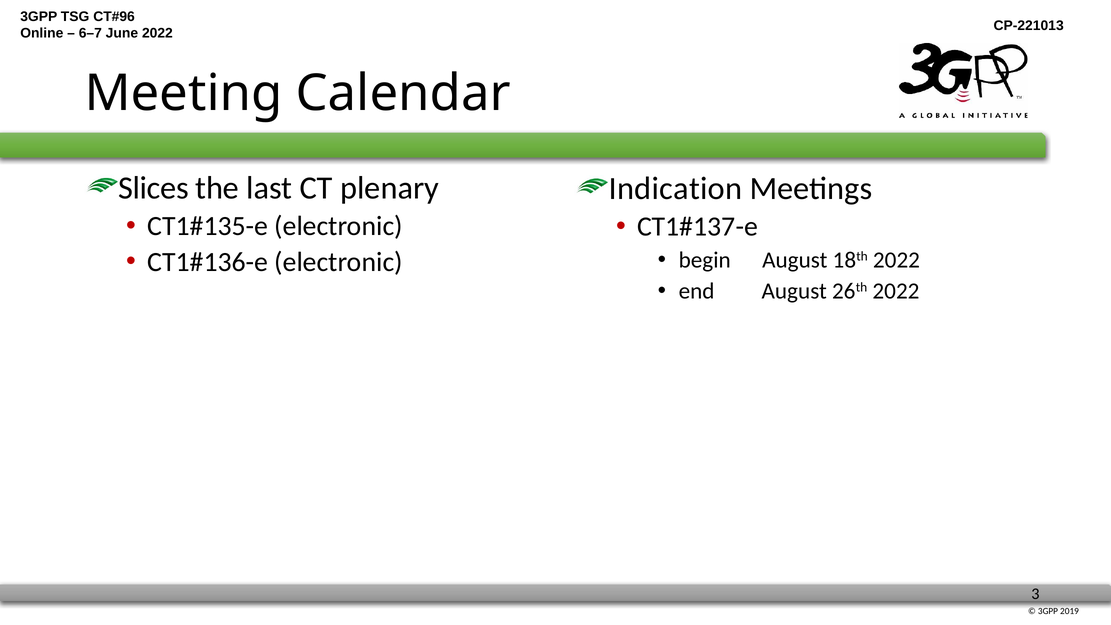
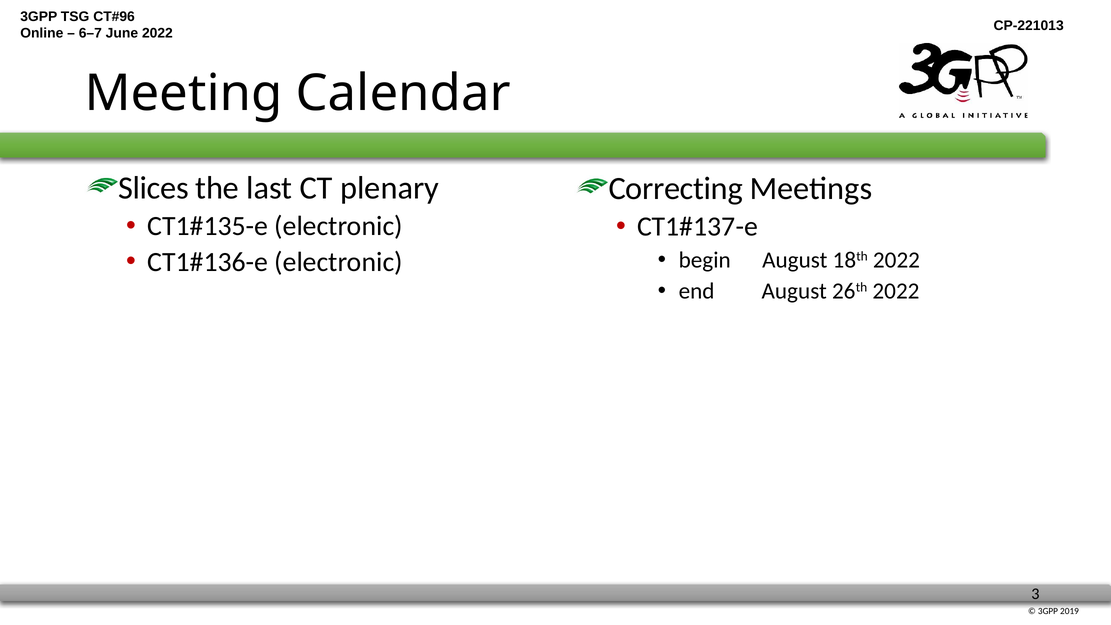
Indication: Indication -> Correcting
